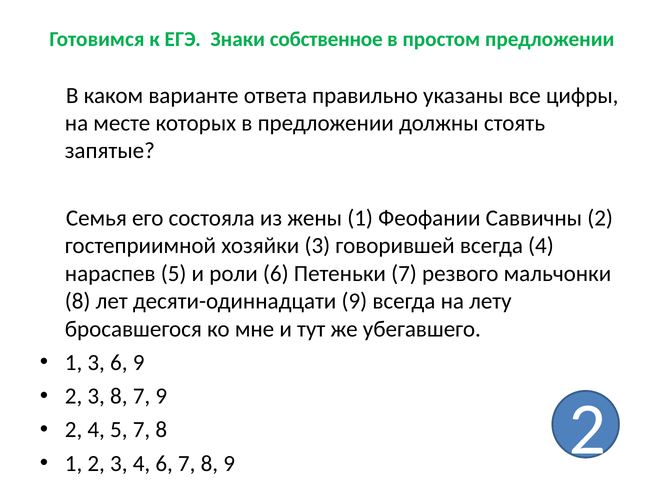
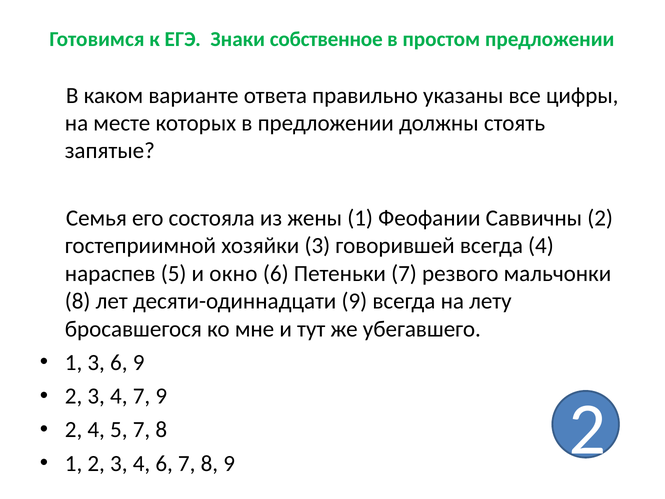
роли: роли -> окно
8 at (119, 396): 8 -> 4
